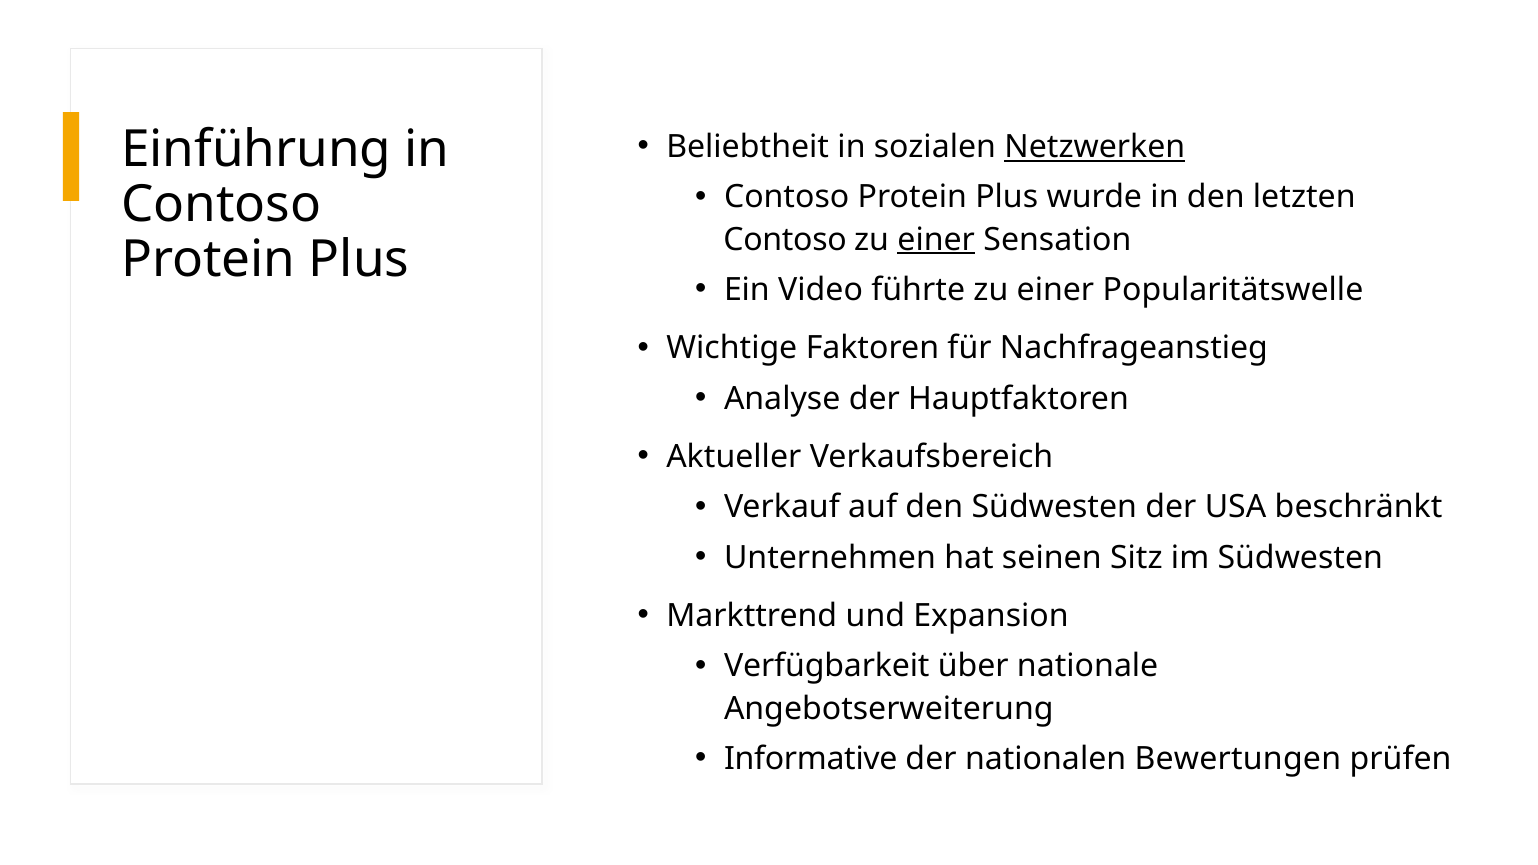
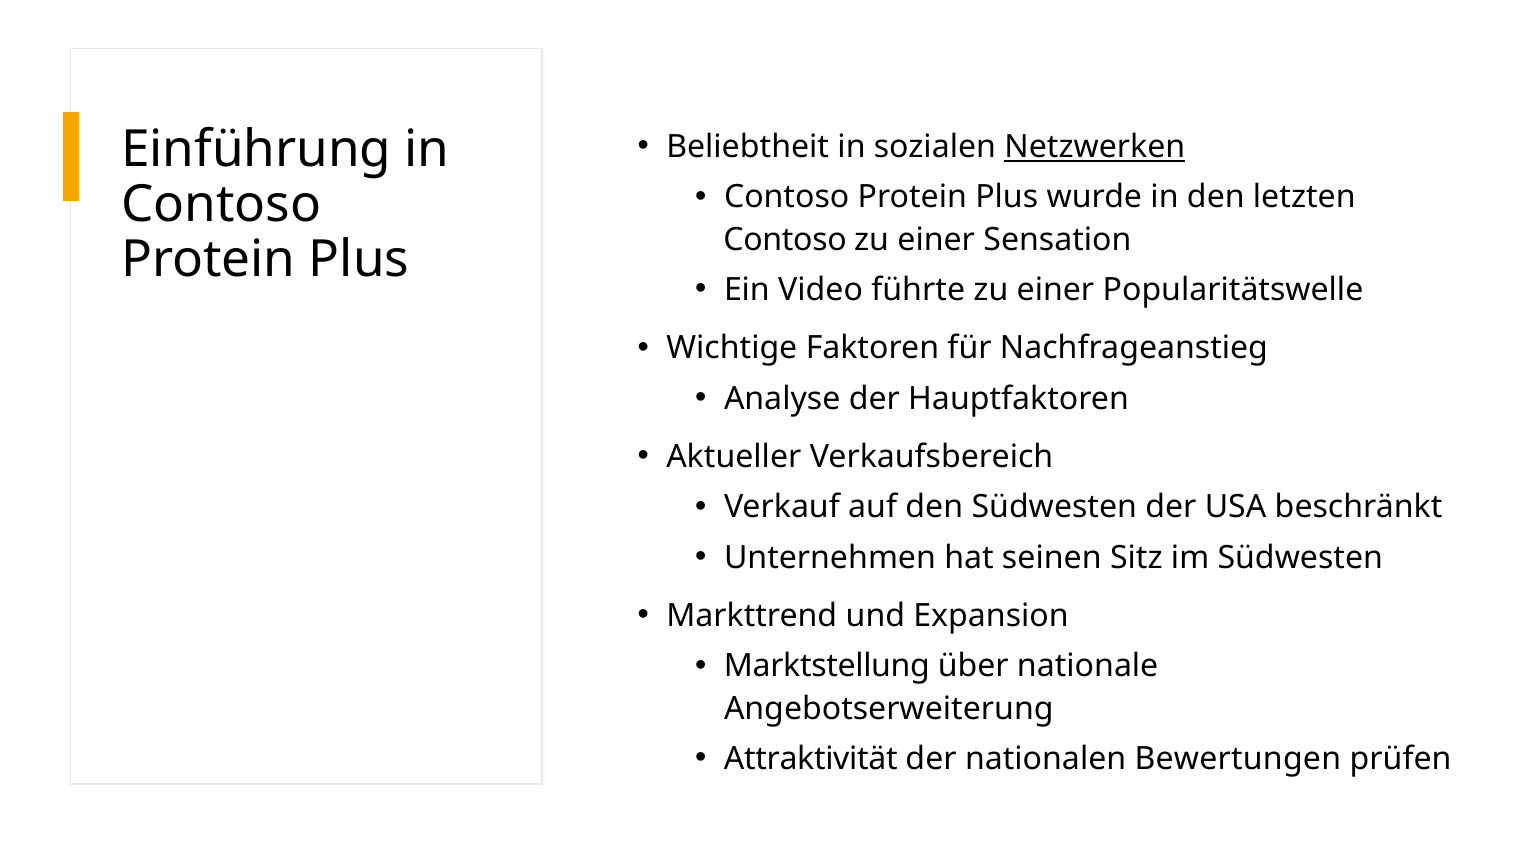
einer at (936, 240) underline: present -> none
Verfügbarkeit: Verfügbarkeit -> Marktstellung
Informative: Informative -> Attraktivität
